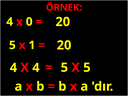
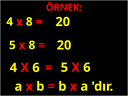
4 x 0: 0 -> 8
5 x 1: 1 -> 8
5 X 5: 5 -> 6
4 X 4: 4 -> 6
